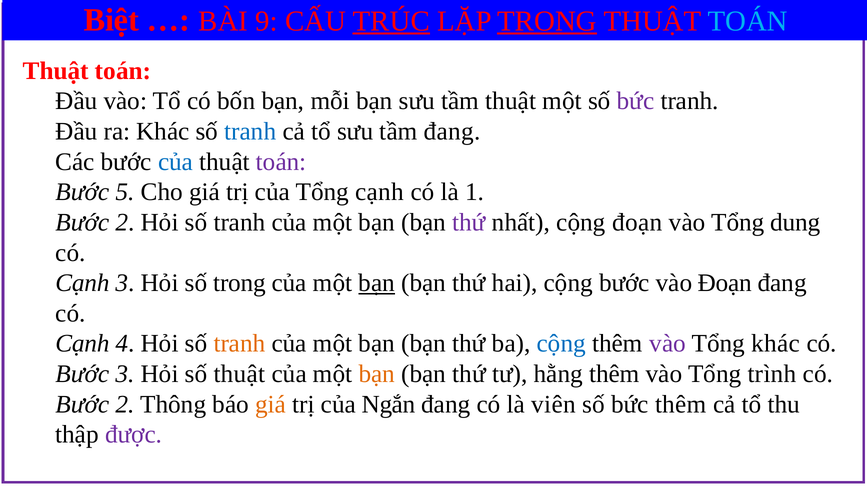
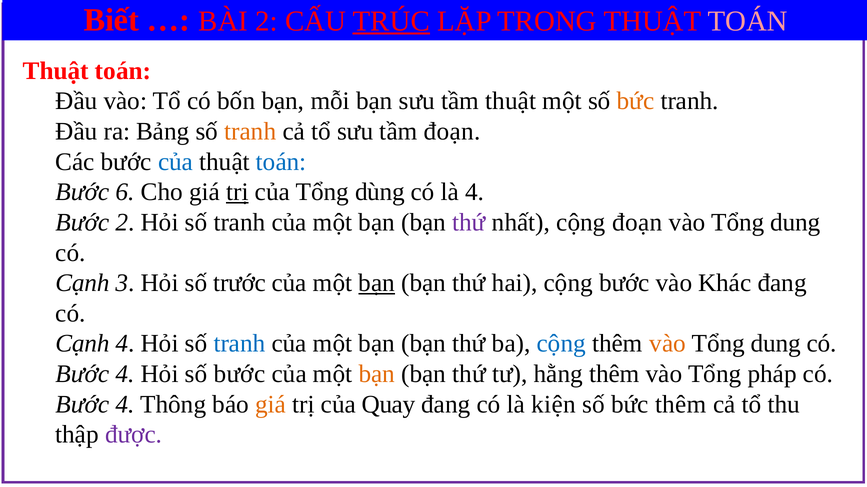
Biệt: Biệt -> Biết
BÀI 9: 9 -> 2
TRONG at (547, 21) underline: present -> none
TOÁN at (748, 21) colour: light blue -> pink
bức at (636, 101) colour: purple -> orange
ra Khác: Khác -> Bảng
tranh at (250, 132) colour: blue -> orange
tầm đang: đang -> đoạn
toán at (281, 162) colour: purple -> blue
5: 5 -> 6
trị at (237, 192) underline: none -> present
Tổng cạnh: cạnh -> dùng
là 1: 1 -> 4
số trong: trong -> trước
vào Đoạn: Đoạn -> Khác
tranh at (239, 344) colour: orange -> blue
vào at (668, 344) colour: purple -> orange
khác at (776, 344): khác -> dung
3 at (125, 375): 3 -> 4
số thuật: thuật -> bước
trình: trình -> pháp
2 at (125, 405): 2 -> 4
Ngắn: Ngắn -> Quay
viên: viên -> kiện
